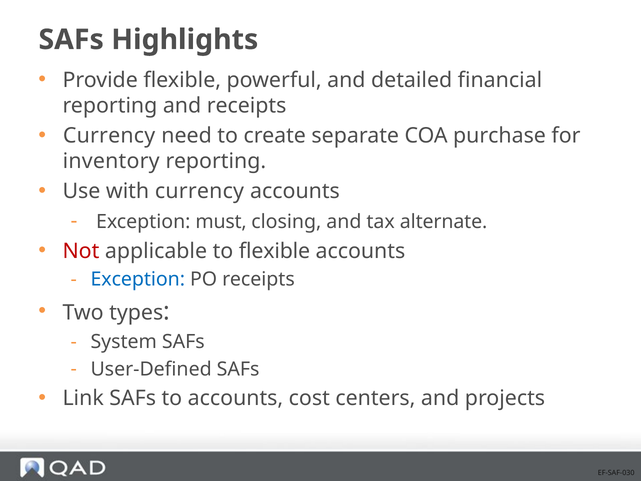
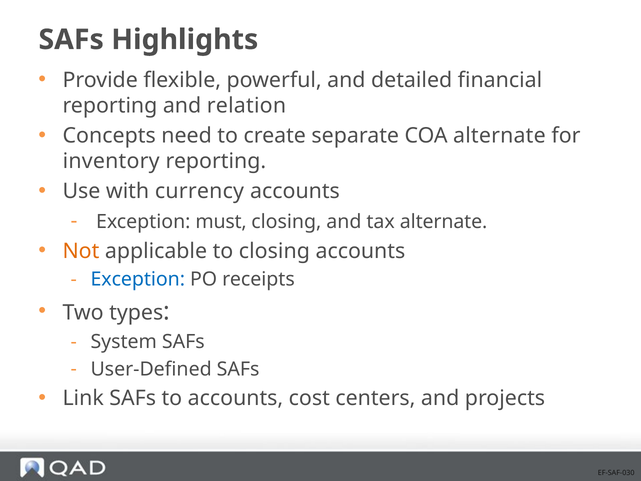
and receipts: receipts -> relation
Currency at (109, 136): Currency -> Concepts
COA purchase: purchase -> alternate
Not colour: red -> orange
to flexible: flexible -> closing
